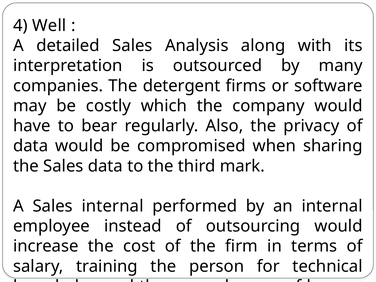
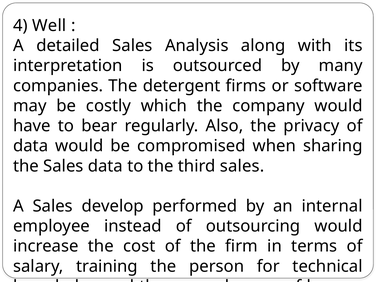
third mark: mark -> sales
Sales internal: internal -> develop
